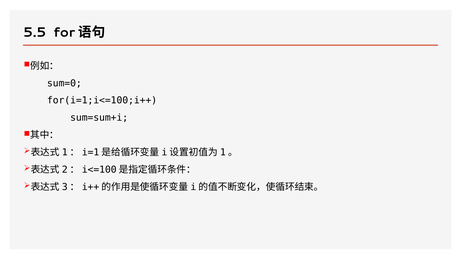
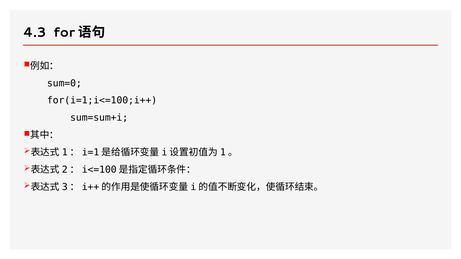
5.5: 5.5 -> 4.3
